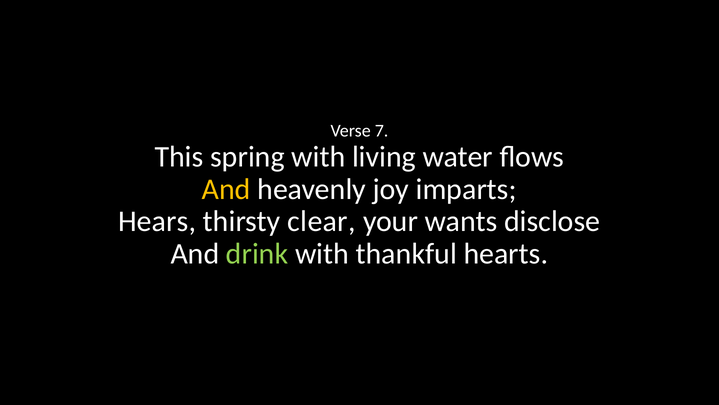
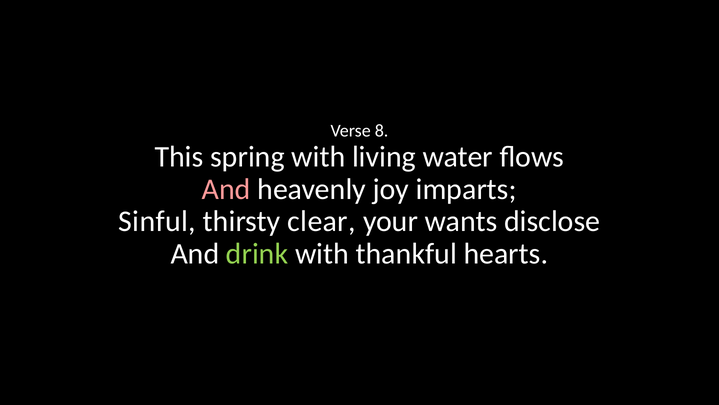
7: 7 -> 8
And at (226, 189) colour: yellow -> pink
Hears: Hears -> Sinful
